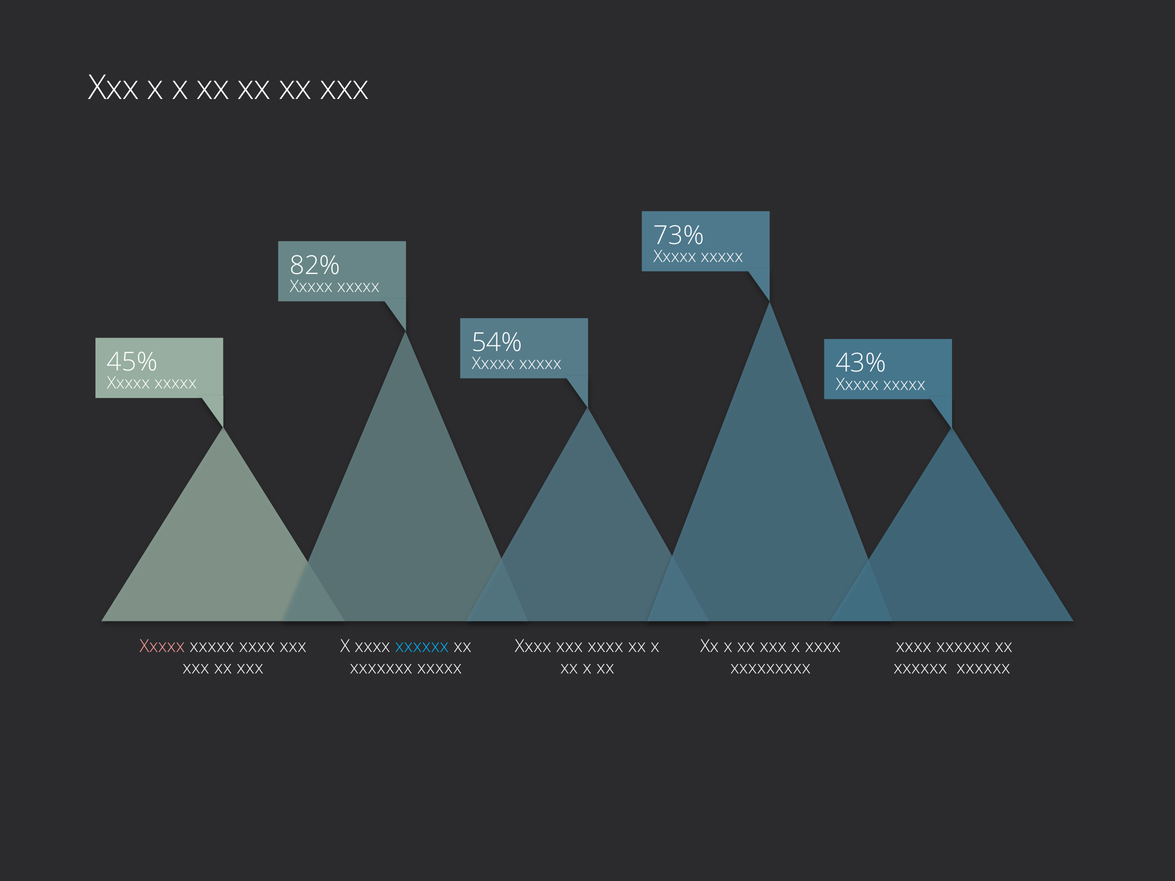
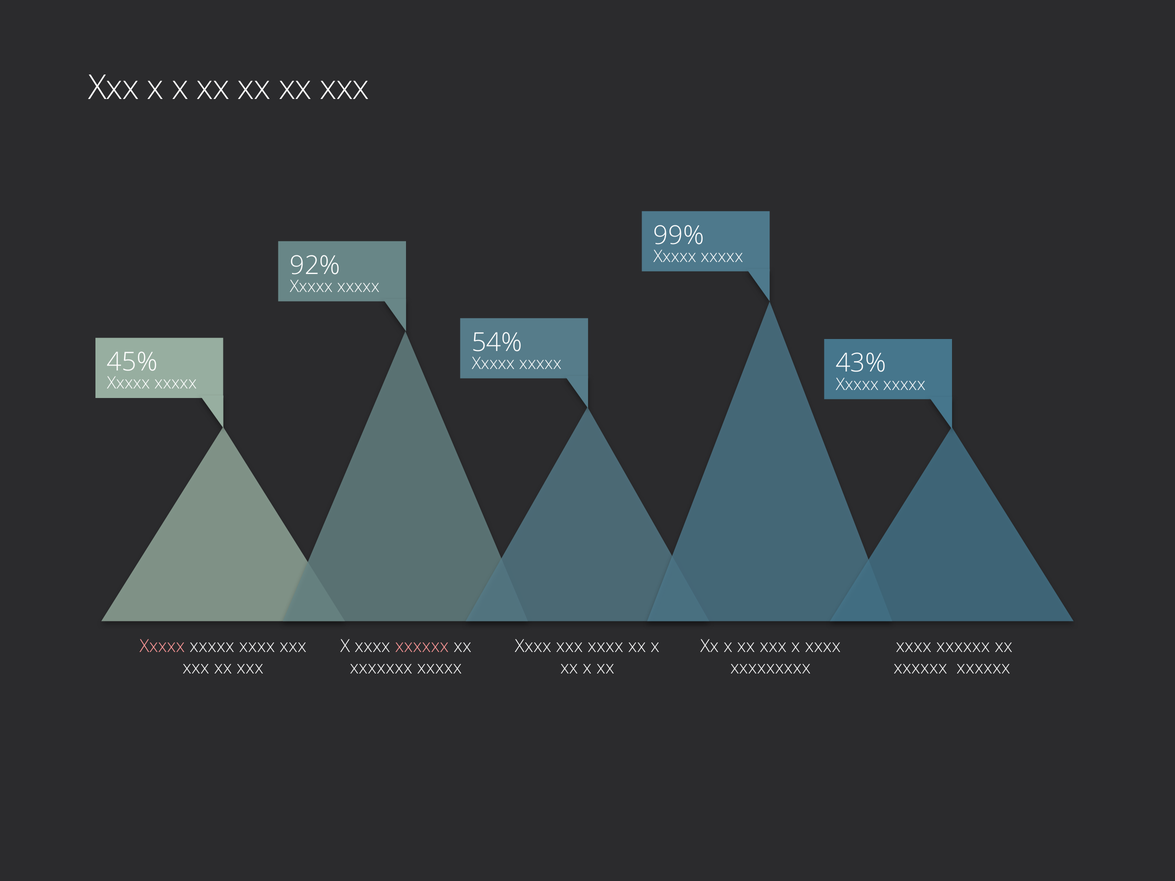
73%: 73% -> 99%
82%: 82% -> 92%
xxxxxx at (422, 646) colour: light blue -> pink
